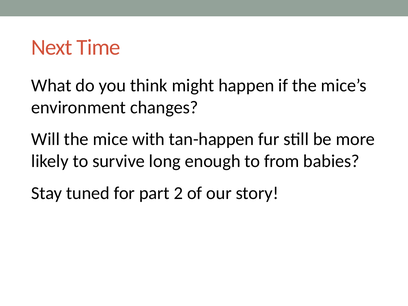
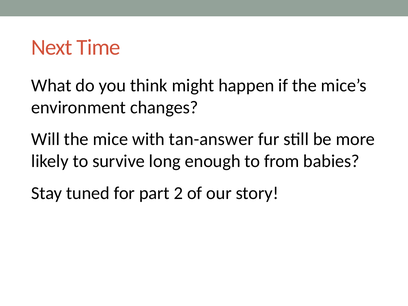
tan-happen: tan-happen -> tan-answer
